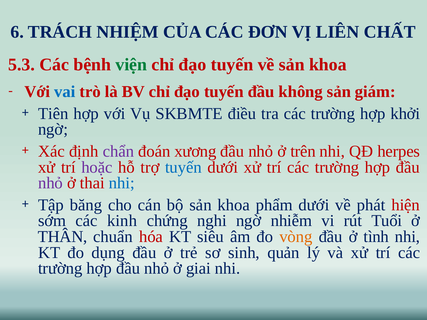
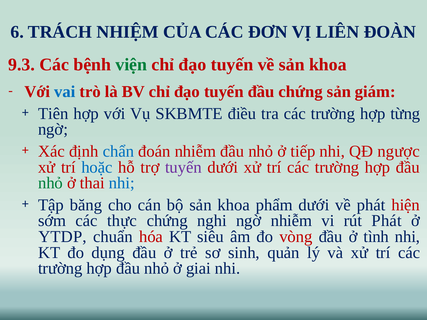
CHẤT: CHẤT -> ĐOÀN
5.3: 5.3 -> 9.3
đầu không: không -> chứng
khởi: khởi -> từng
chẩn colour: purple -> blue
đoán xương: xương -> nhiễm
trên: trên -> tiếp
herpes: herpes -> ngược
hoặc colour: purple -> blue
tuyến at (183, 167) colour: blue -> purple
nhỏ at (51, 183) colour: purple -> green
kinh: kinh -> thực
rút Tuổi: Tuổi -> Phát
THÂN: THÂN -> YTDP
vòng colour: orange -> red
